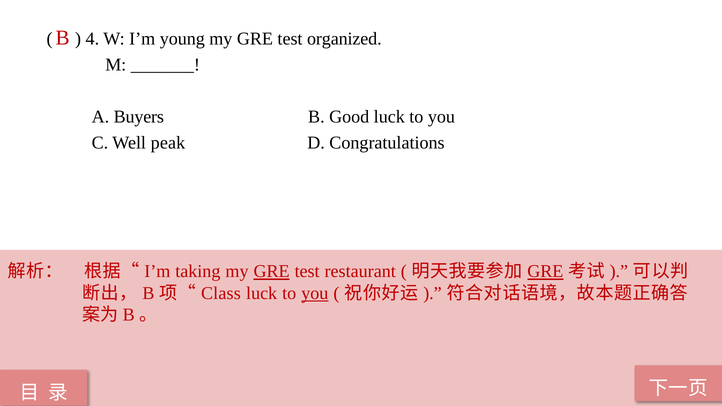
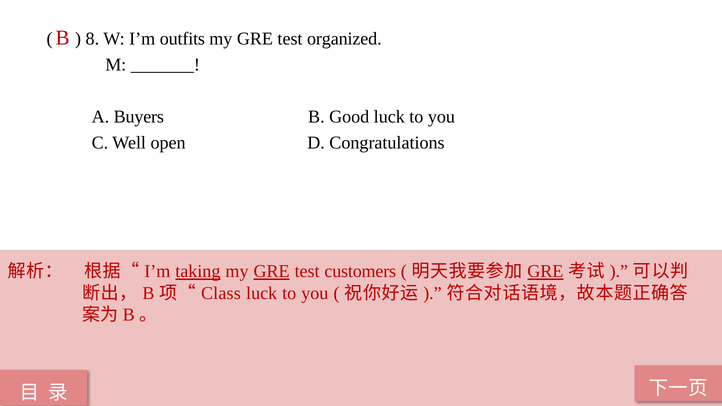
4: 4 -> 8
young: young -> outfits
peak: peak -> open
taking underline: none -> present
restaurant: restaurant -> customers
you at (315, 293) underline: present -> none
